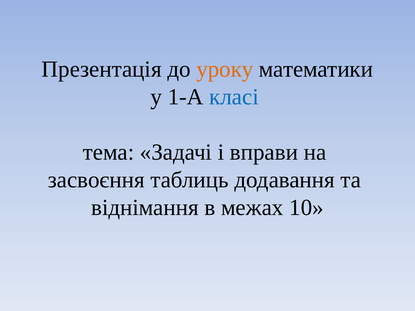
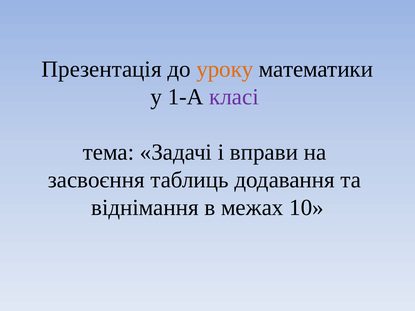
класі colour: blue -> purple
